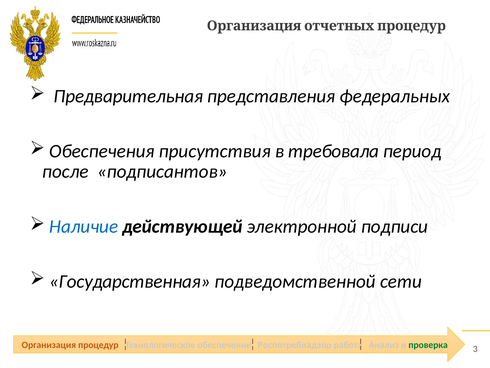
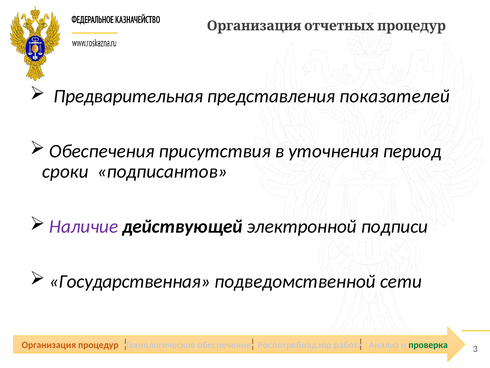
федеральных: федеральных -> показателей
требовала: требовала -> уточнения
после: после -> сроки
Наличие colour: blue -> purple
